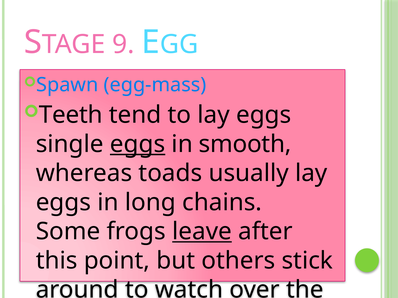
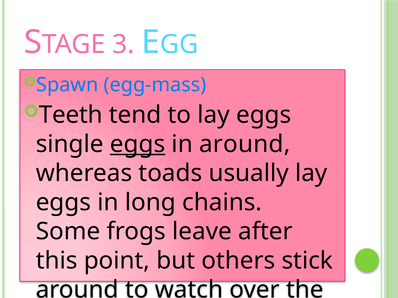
9: 9 -> 3
in smooth: smooth -> around
leave underline: present -> none
